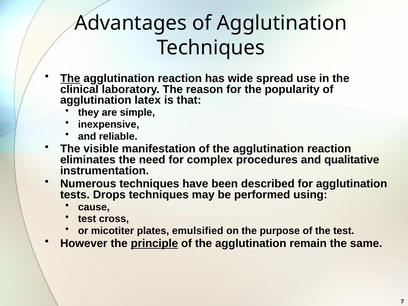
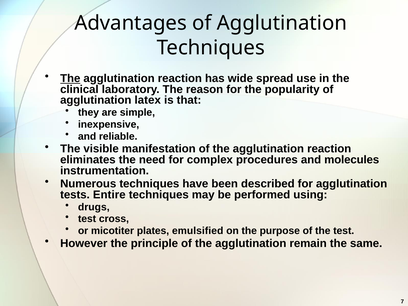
qualitative: qualitative -> molecules
Drops: Drops -> Entire
cause: cause -> drugs
principle underline: present -> none
